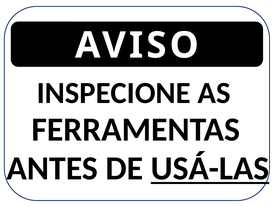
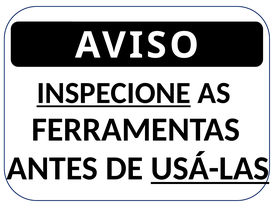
INSPECIONE underline: none -> present
